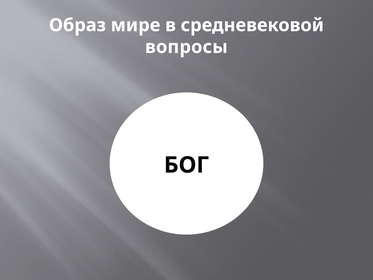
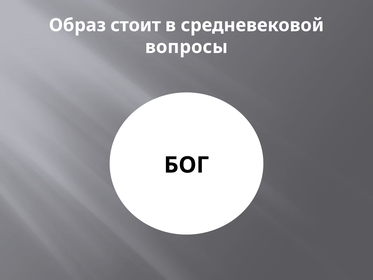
мире: мире -> стоит
